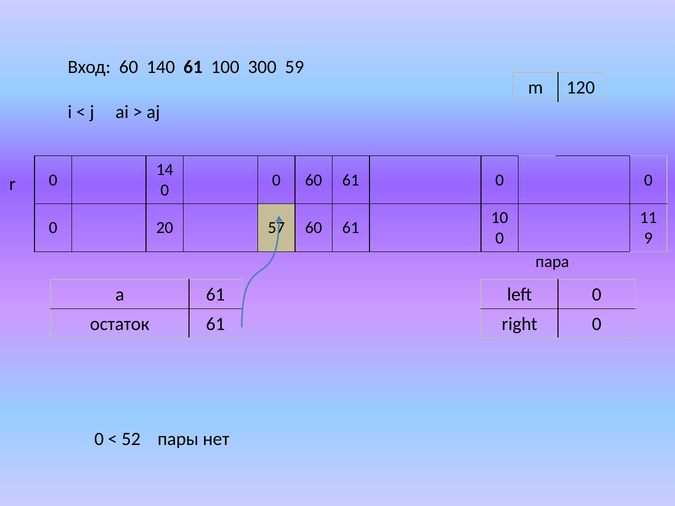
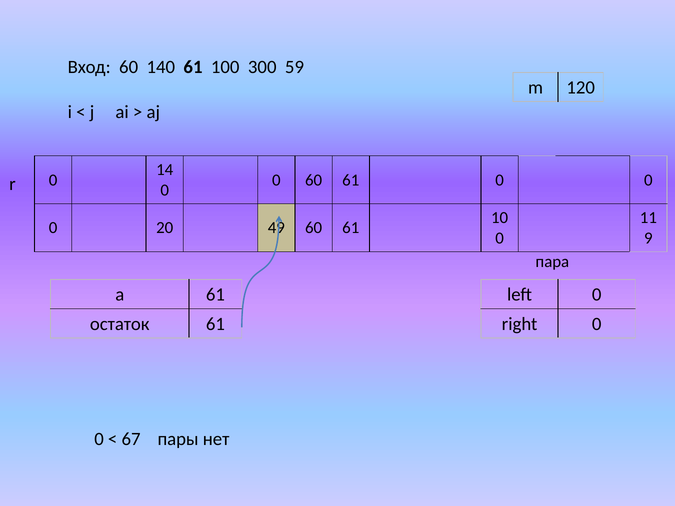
57: 57 -> 49
52: 52 -> 67
